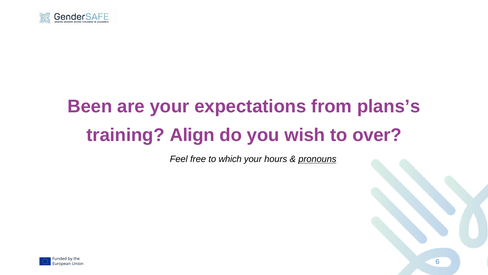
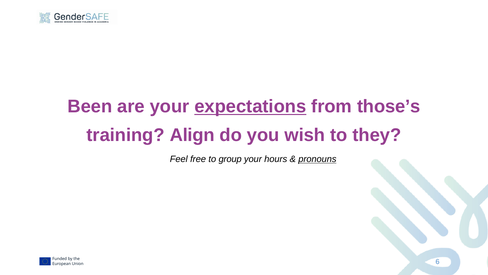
expectations underline: none -> present
plans’s: plans’s -> those’s
over: over -> they
which: which -> group
